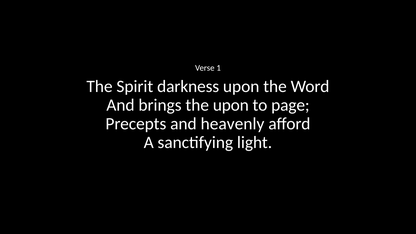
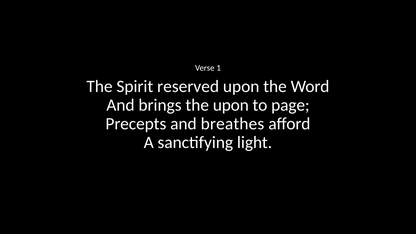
darkness: darkness -> reserved
heavenly: heavenly -> breathes
